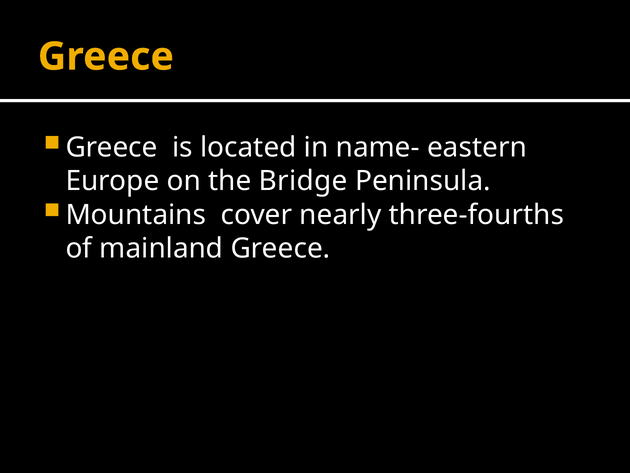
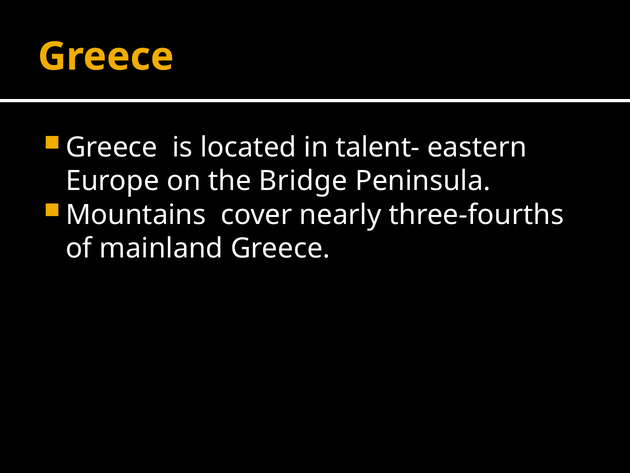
name-: name- -> talent-
